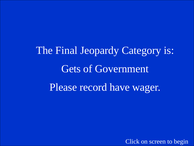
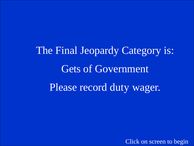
have: have -> duty
